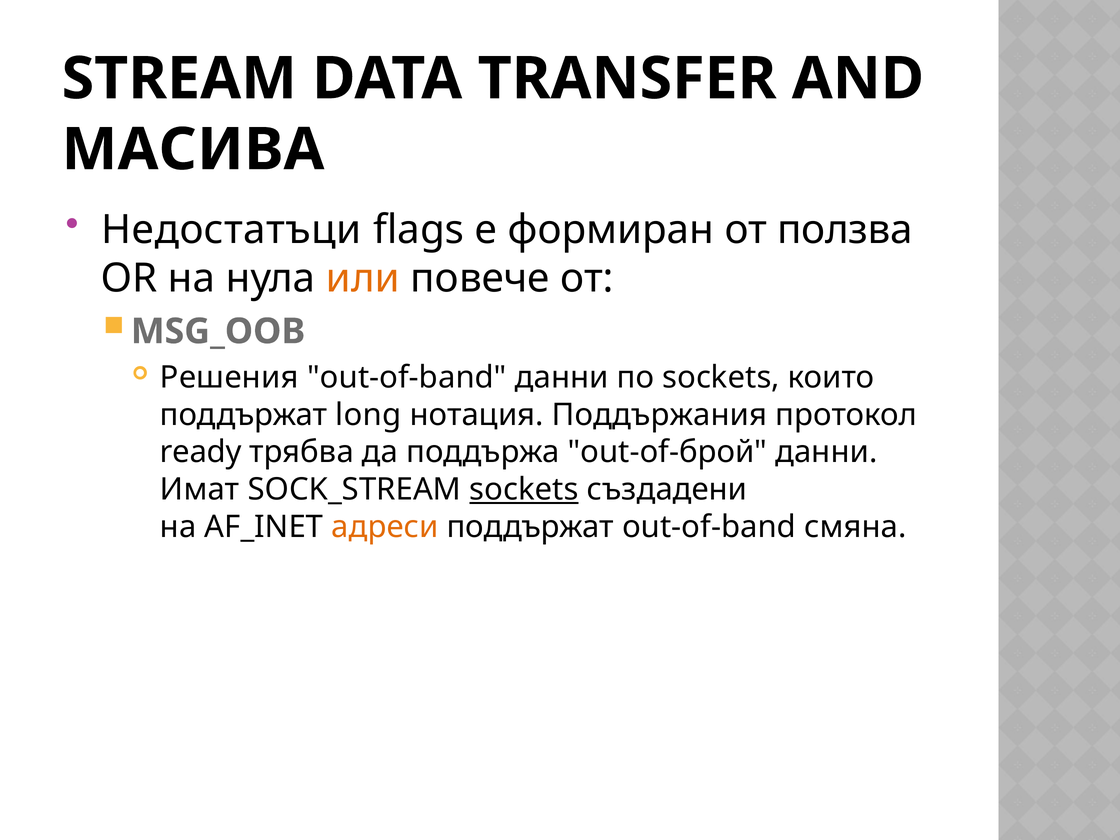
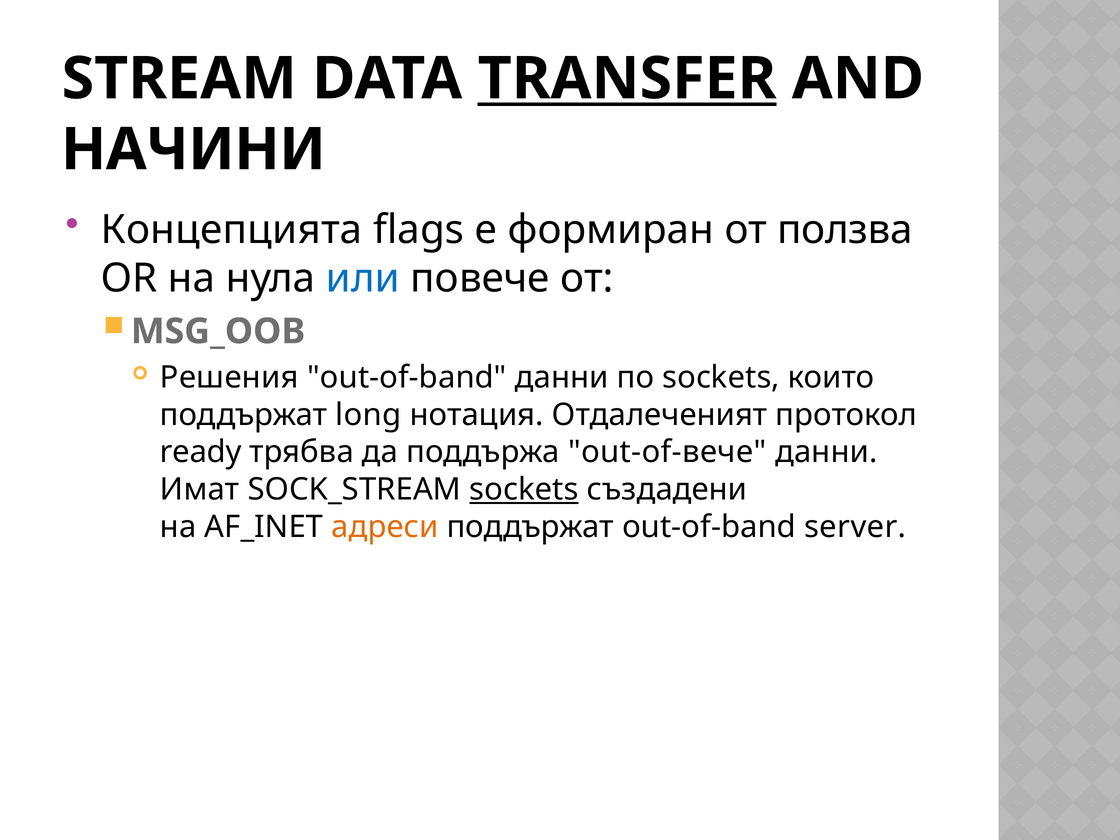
TRANSFER underline: none -> present
МАСИВА: МАСИВА -> НАЧИНИ
Недостатъци: Недостатъци -> Концепцията
или colour: orange -> blue
Поддържания: Поддържания -> Отдалеченият
out-of-брой: out-of-брой -> out-of-вече
смяна: смяна -> server
